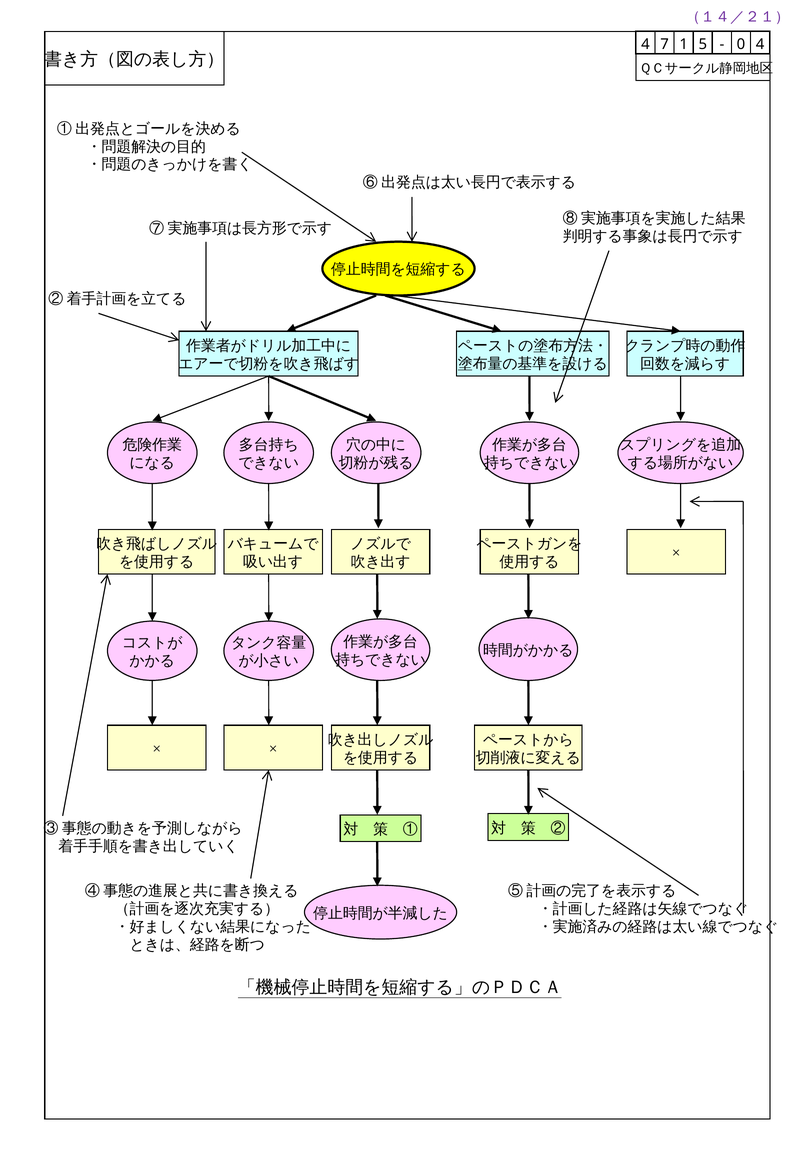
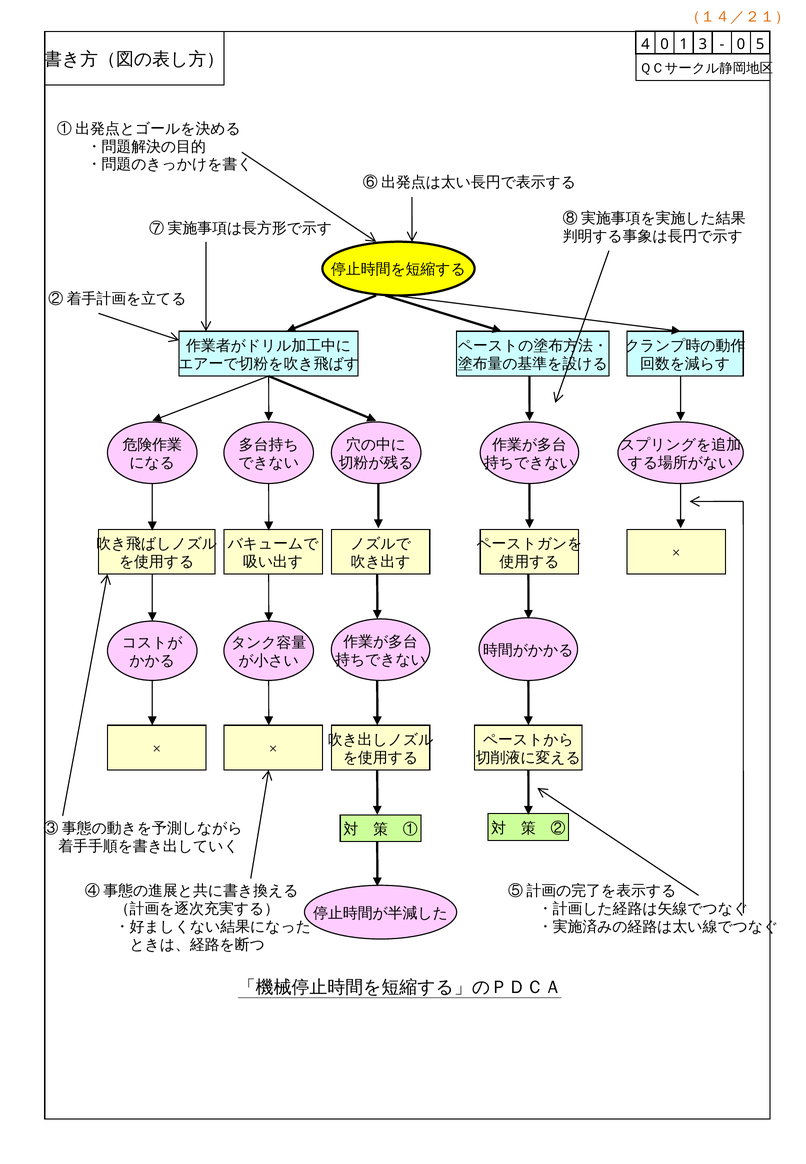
（１４／２１） colour: purple -> orange
4 7: 7 -> 0
5: 5 -> 3
0 4: 4 -> 5
